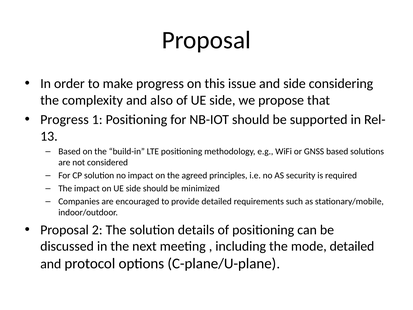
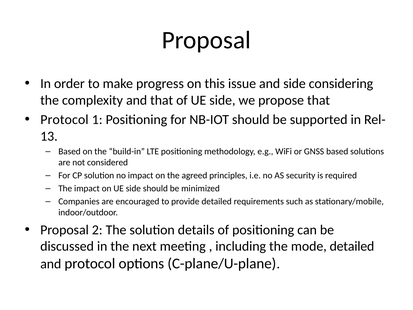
and also: also -> that
Progress at (64, 120): Progress -> Protocol
